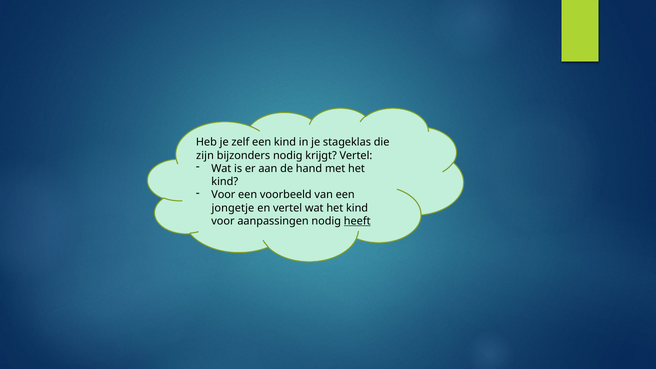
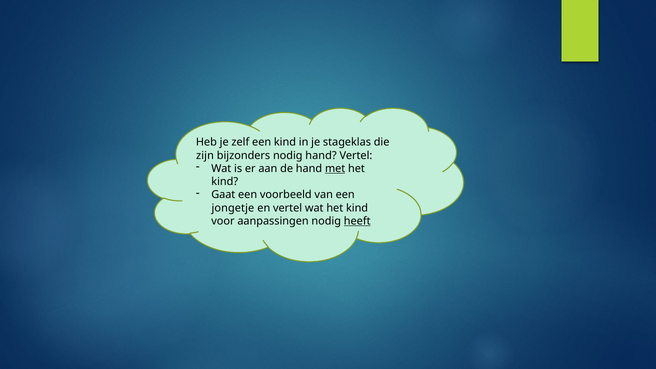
nodig krijgt: krijgt -> hand
met underline: none -> present
Voor at (223, 195): Voor -> Gaat
